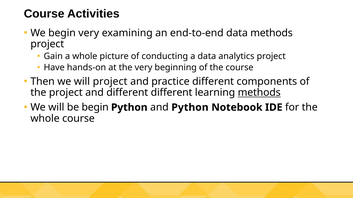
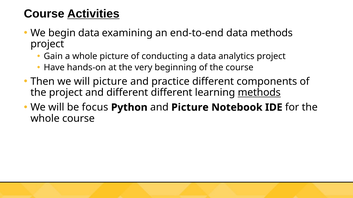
Activities underline: none -> present
begin very: very -> data
will project: project -> picture
be begin: begin -> focus
and Python: Python -> Picture
